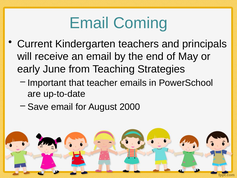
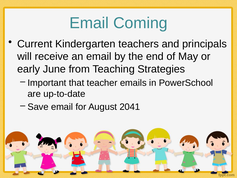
2000: 2000 -> 2041
